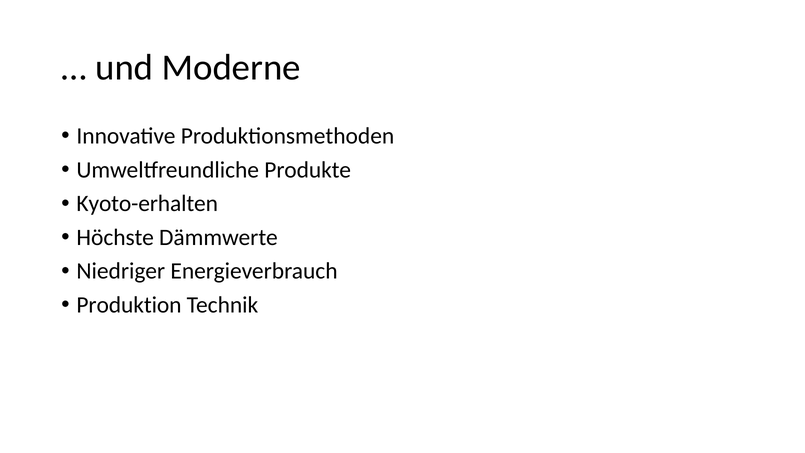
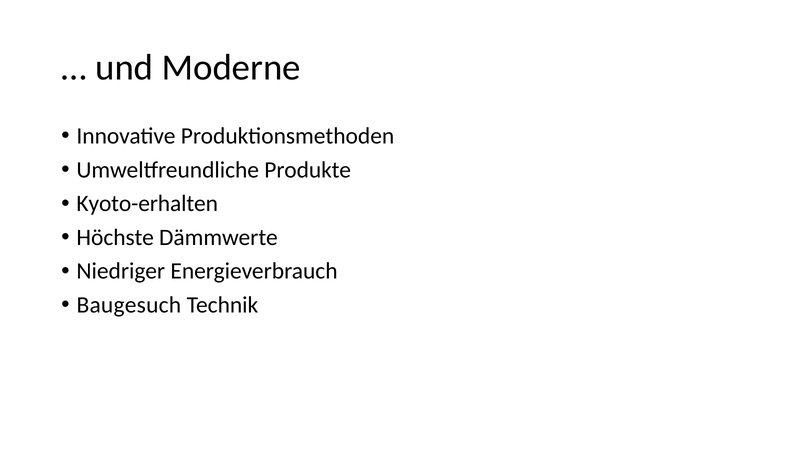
Produktion: Produktion -> Baugesuch
